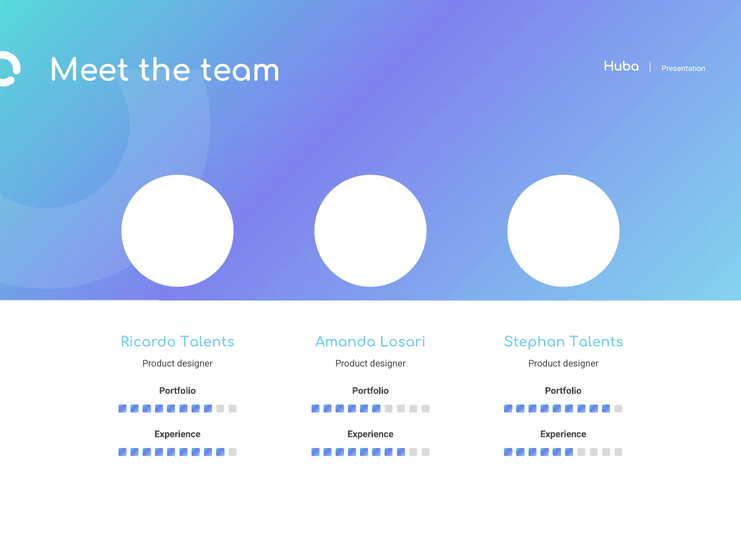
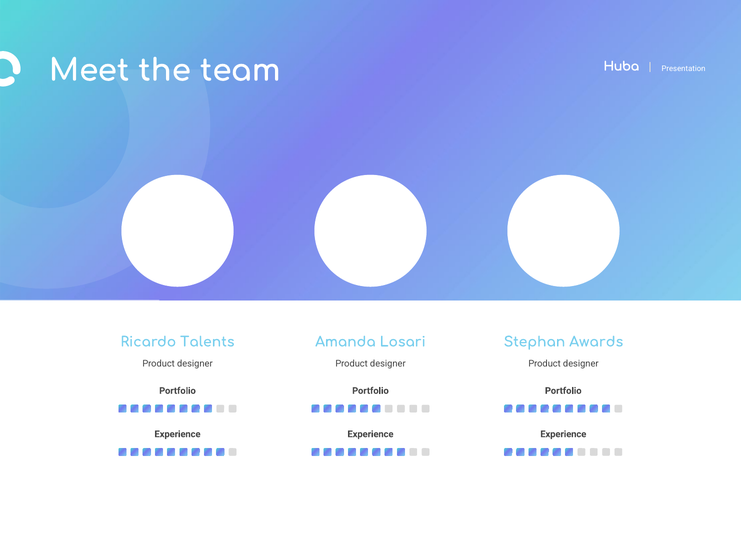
Stephan Talents: Talents -> Awards
